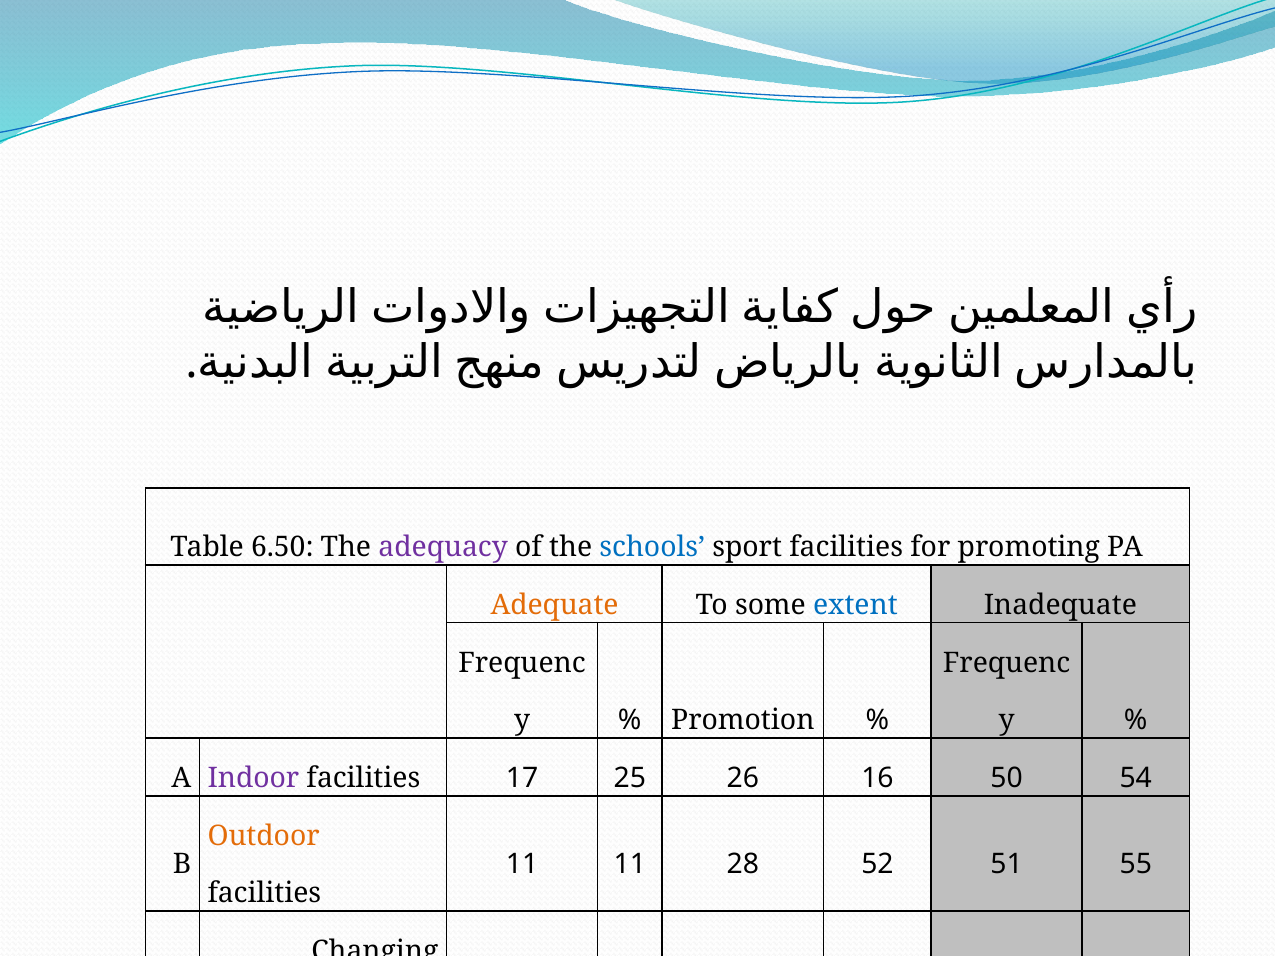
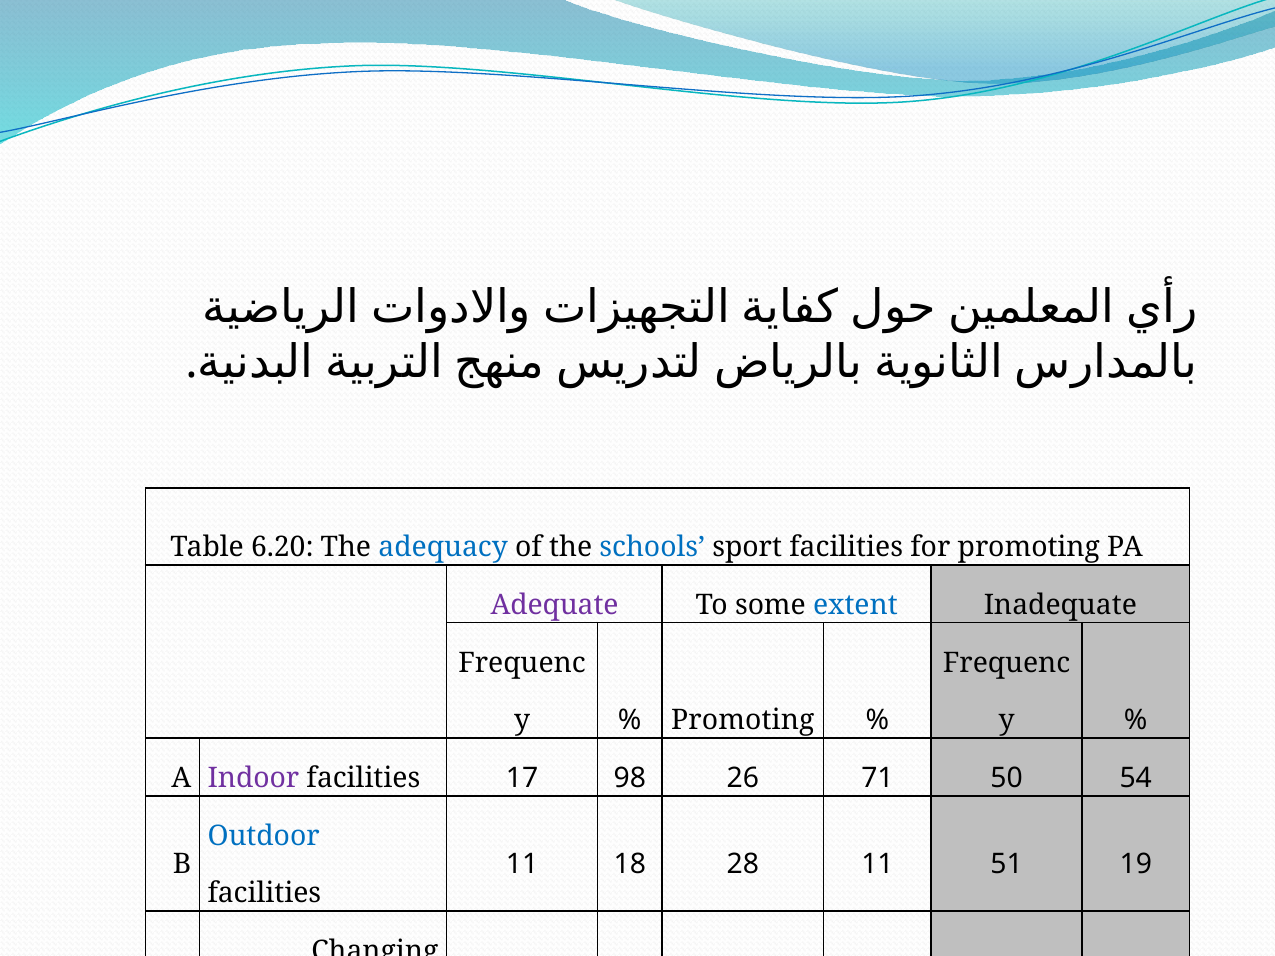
6.50: 6.50 -> 6.20
adequacy colour: purple -> blue
Adequate colour: orange -> purple
Promotion at (743, 721): Promotion -> Promoting
25: 25 -> 98
16: 16 -> 71
Outdoor colour: orange -> blue
11 11: 11 -> 18
28 52: 52 -> 11
55: 55 -> 19
